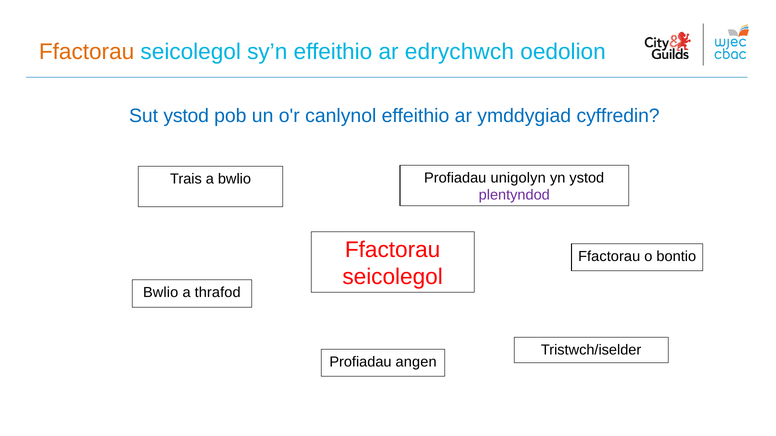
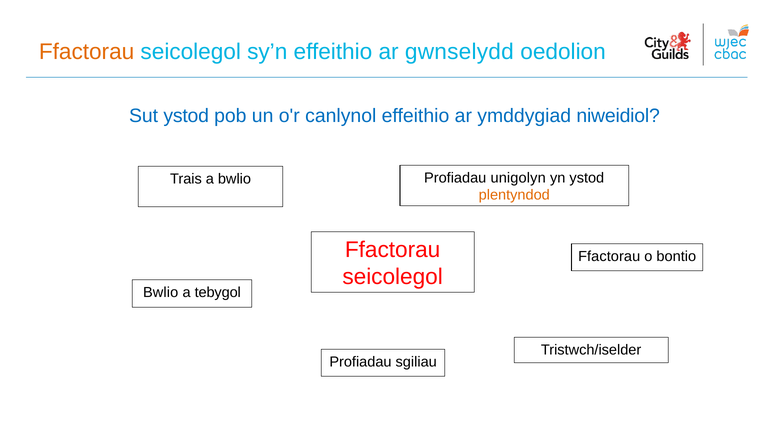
edrychwch: edrychwch -> gwnselydd
cyffredin: cyffredin -> niweidiol
plentyndod colour: purple -> orange
thrafod: thrafod -> tebygol
angen: angen -> sgiliau
